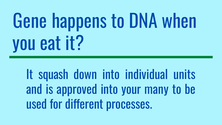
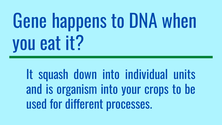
approved: approved -> organism
many: many -> crops
